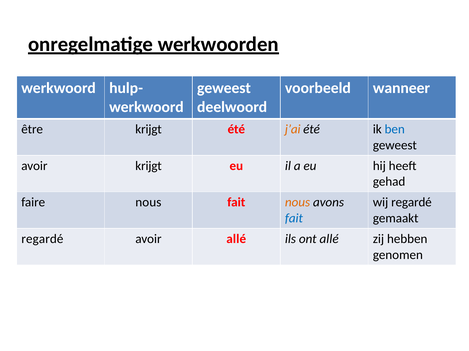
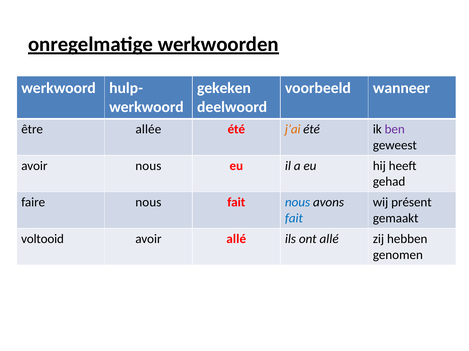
geweest at (224, 88): geweest -> gekeken
être krijgt: krijgt -> allée
ben colour: blue -> purple
avoir krijgt: krijgt -> nous
nous at (298, 203) colour: orange -> blue
wij regardé: regardé -> présent
regardé at (42, 239): regardé -> voltooid
